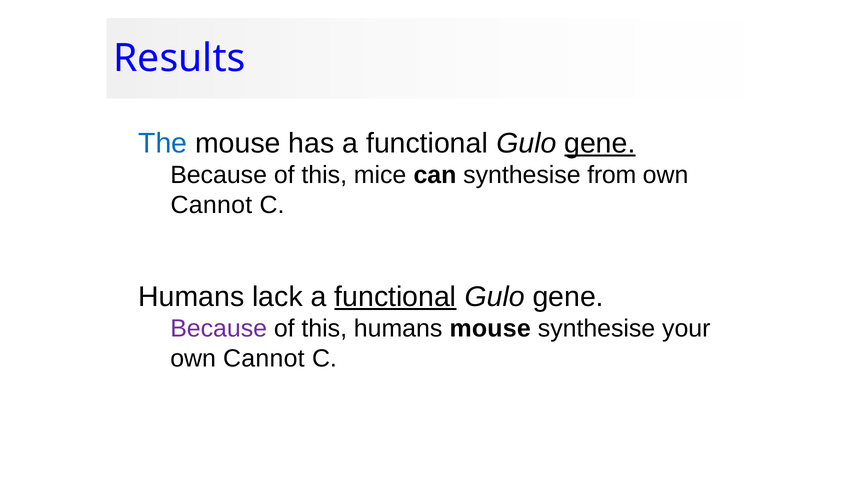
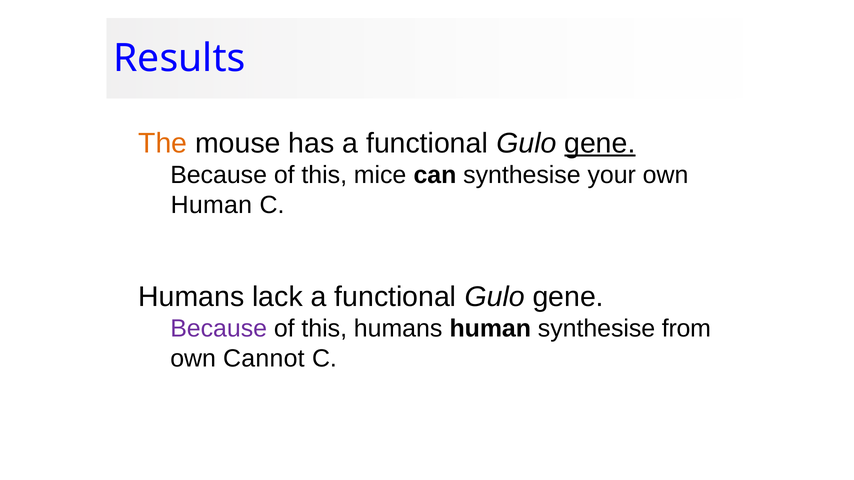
The colour: blue -> orange
from: from -> your
Cannot at (211, 205): Cannot -> Human
functional at (395, 297) underline: present -> none
humans mouse: mouse -> human
your: your -> from
